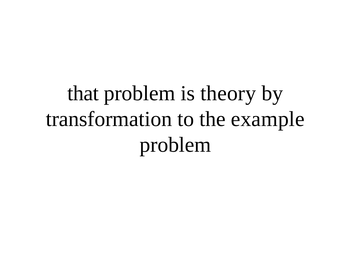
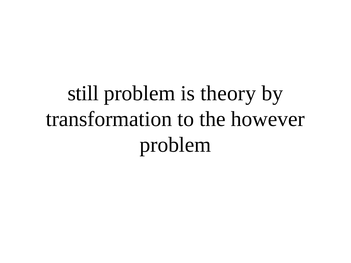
that: that -> still
example: example -> however
